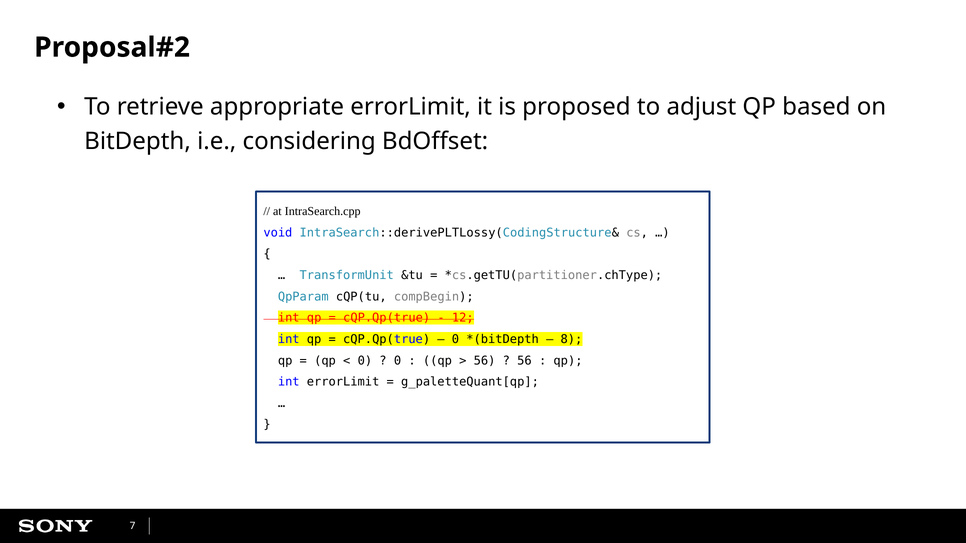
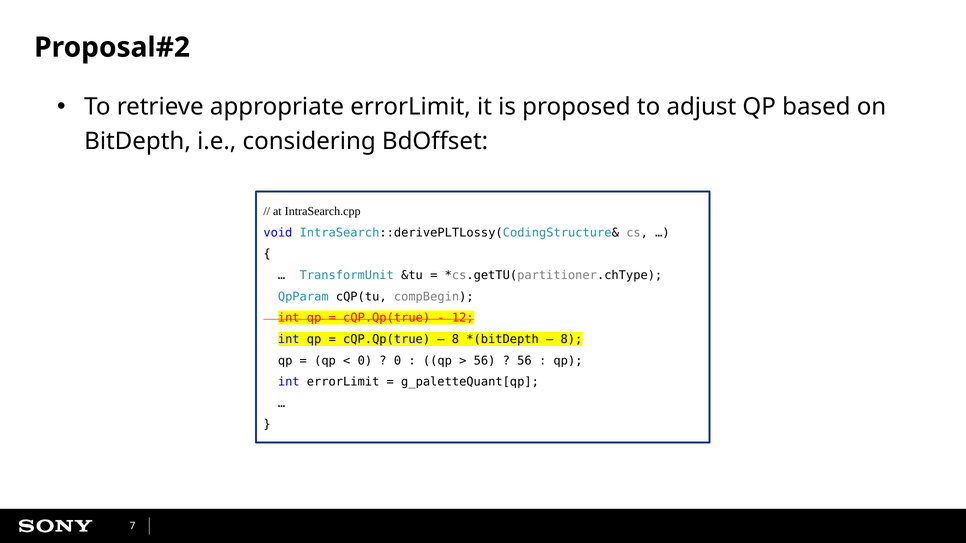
0 at (455, 339): 0 -> 8
